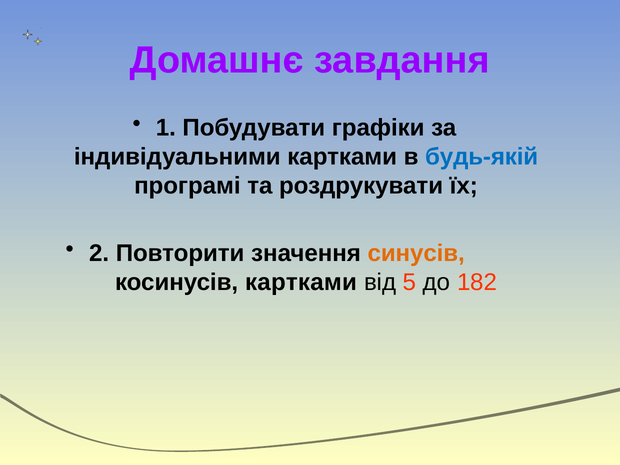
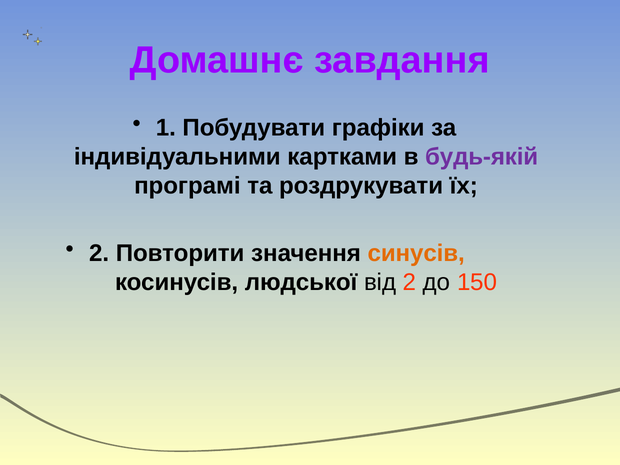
будь-якій colour: blue -> purple
косинусів картками: картками -> людської
від 5: 5 -> 2
182: 182 -> 150
